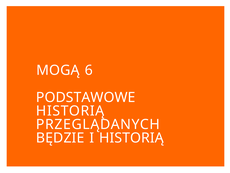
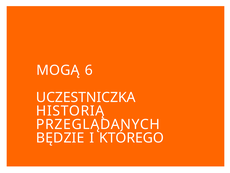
PODSTAWOWE: PODSTAWOWE -> UCZESTNICZKA
I HISTORIĄ: HISTORIĄ -> KTÓREGO
